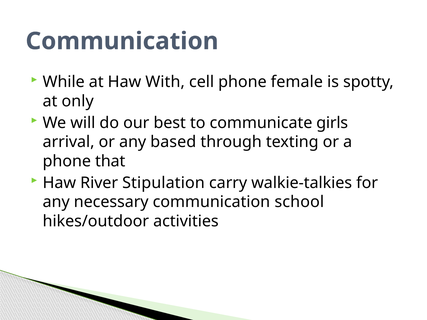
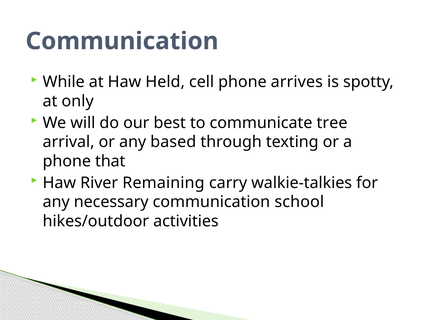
With: With -> Held
female: female -> arrives
girls: girls -> tree
Stipulation: Stipulation -> Remaining
